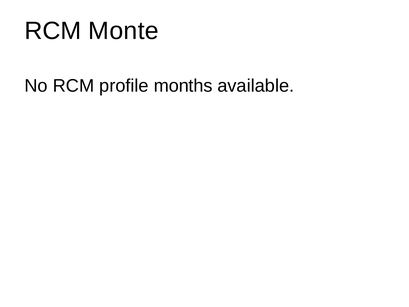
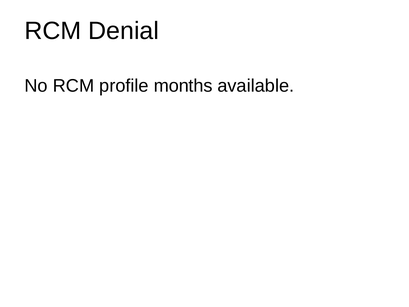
Monte: Monte -> Denial
